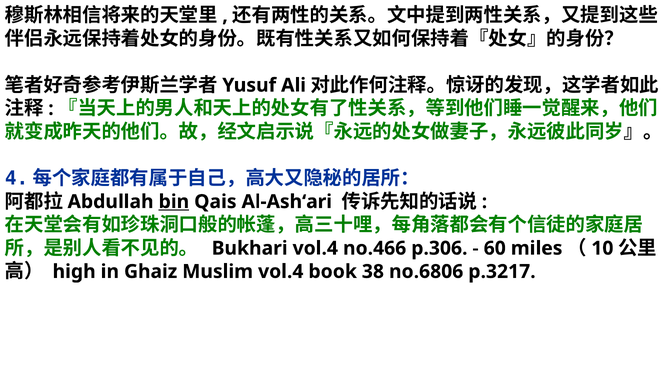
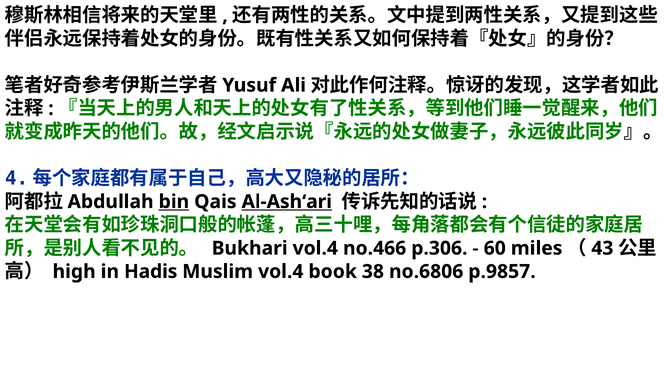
Al-Ash‘ari underline: none -> present
10: 10 -> 43
Ghaiz: Ghaiz -> Hadis
p.3217: p.3217 -> p.9857
